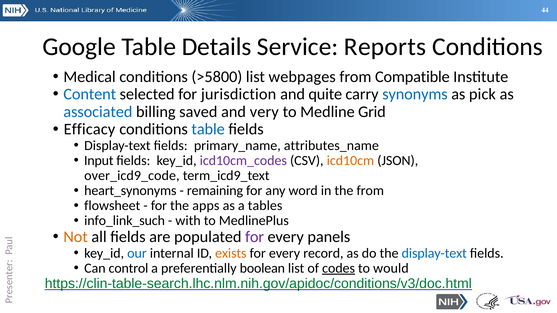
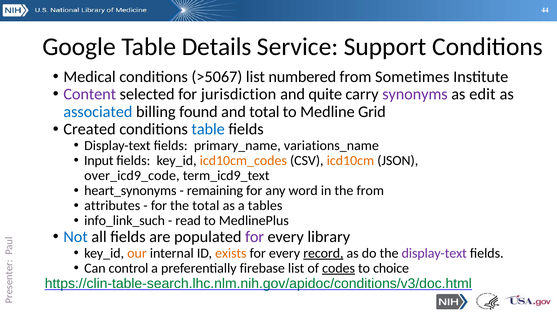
Reports: Reports -> Support
>5800: >5800 -> >5067
webpages: webpages -> numbered
Compatible: Compatible -> Sometimes
Content colour: blue -> purple
synonyms colour: blue -> purple
pick: pick -> edit
saved: saved -> found
and very: very -> total
Efficacy: Efficacy -> Created
attributes_name: attributes_name -> variations_name
icd10cm_codes colour: purple -> orange
flowsheet: flowsheet -> attributes
the apps: apps -> total
with: with -> read
Not colour: orange -> blue
panels: panels -> library
our colour: blue -> orange
record underline: none -> present
display-text at (434, 253) colour: blue -> purple
boolean: boolean -> firebase
would: would -> choice
